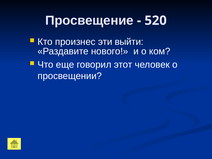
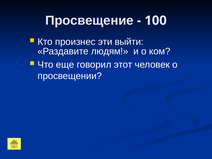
520: 520 -> 100
нового: нового -> людям
